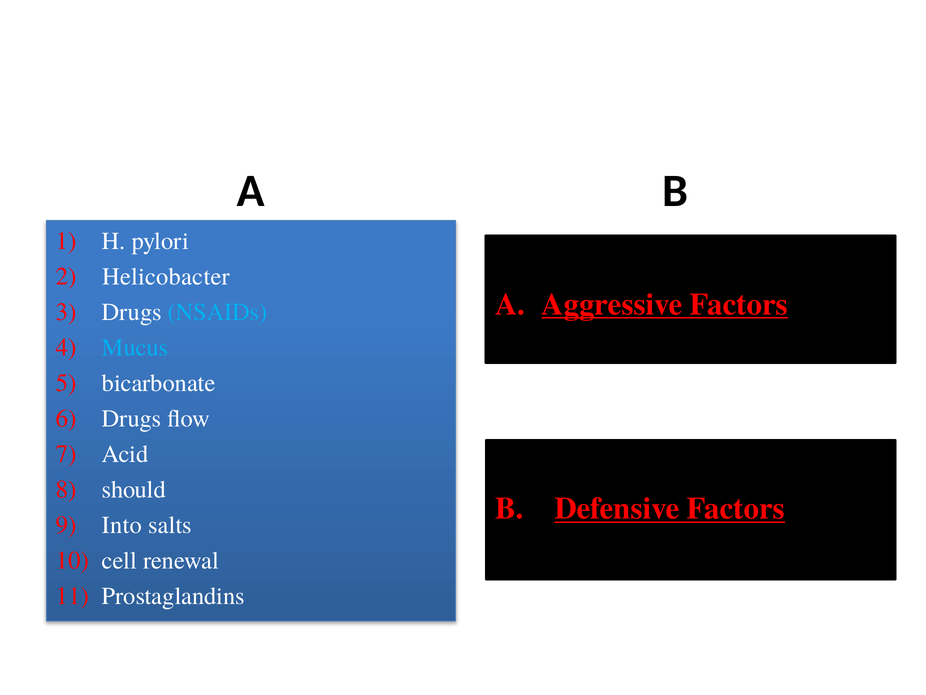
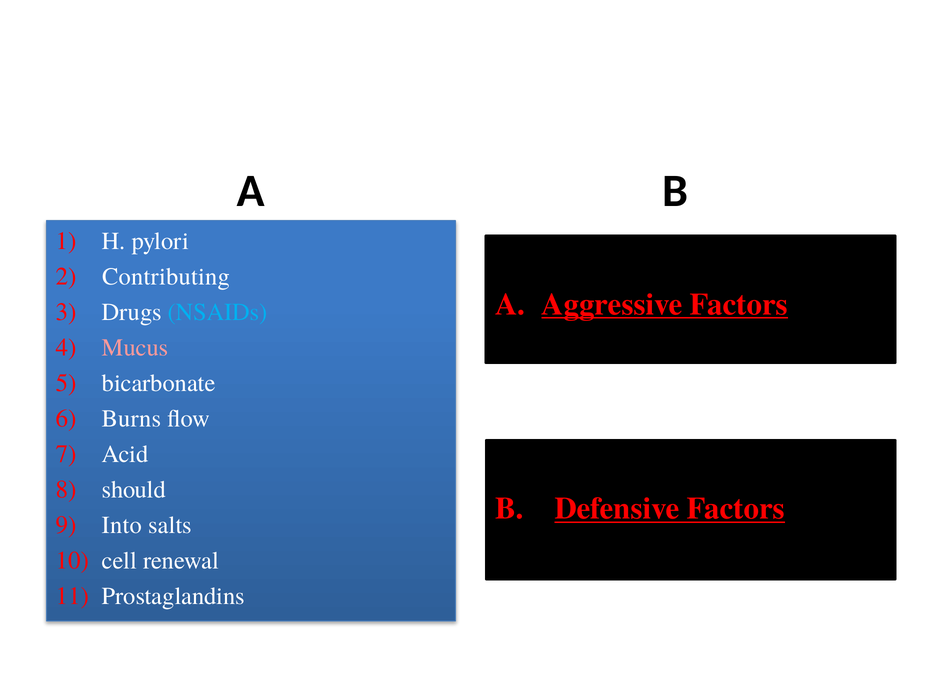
Helicobacter: Helicobacter -> Contributing
Mucus colour: light blue -> pink
Drugs at (132, 419): Drugs -> Burns
